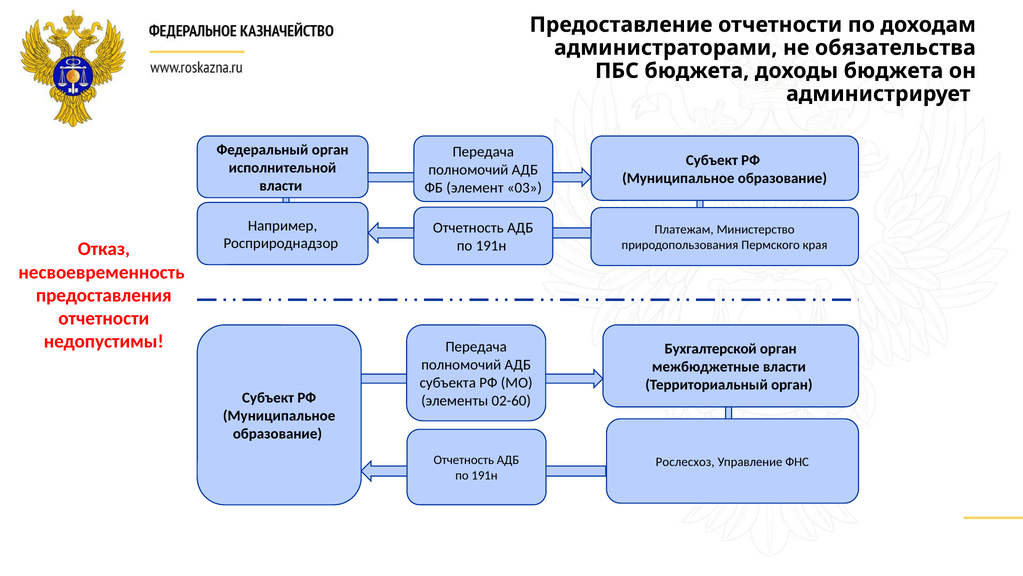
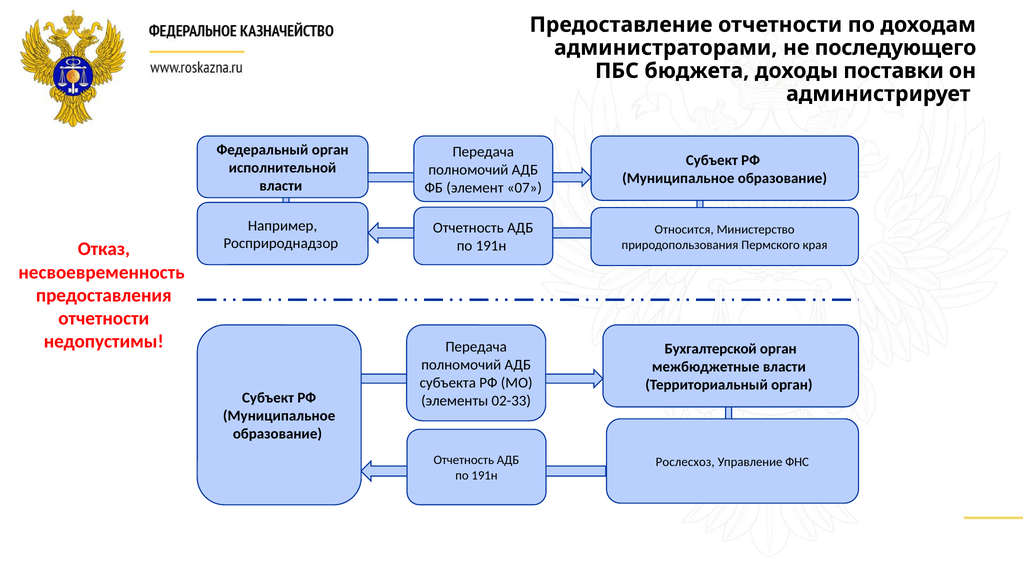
обязательства: обязательства -> последующего
доходы бюджета: бюджета -> поставки
03: 03 -> 07
Платежам: Платежам -> Относится
02-60: 02-60 -> 02-33
